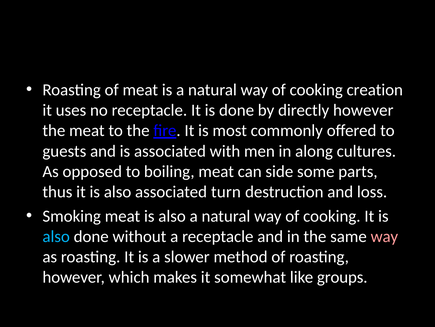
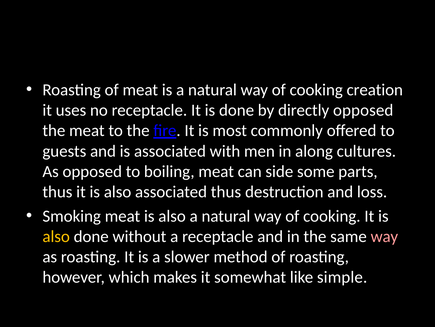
directly however: however -> opposed
associated turn: turn -> thus
also at (56, 236) colour: light blue -> yellow
groups: groups -> simple
